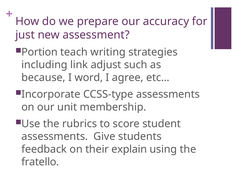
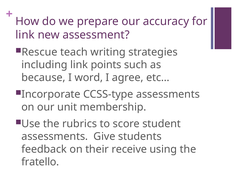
just at (25, 35): just -> link
Portion: Portion -> Rescue
adjust: adjust -> points
explain: explain -> receive
